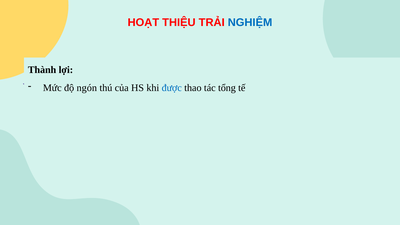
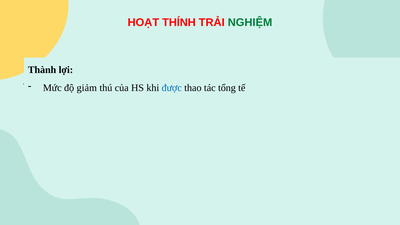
THIỆU: THIỆU -> THÍNH
NGHIỆM colour: blue -> green
ngón: ngón -> giảm
